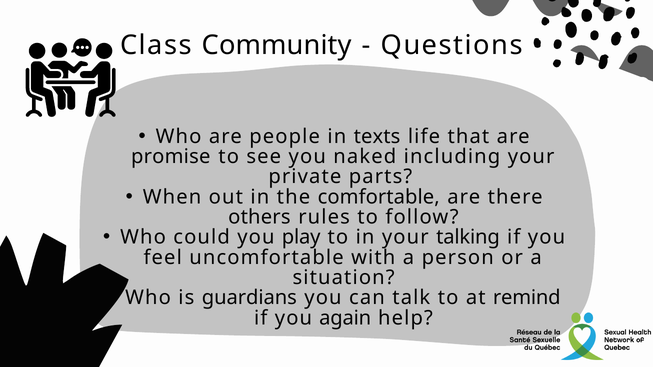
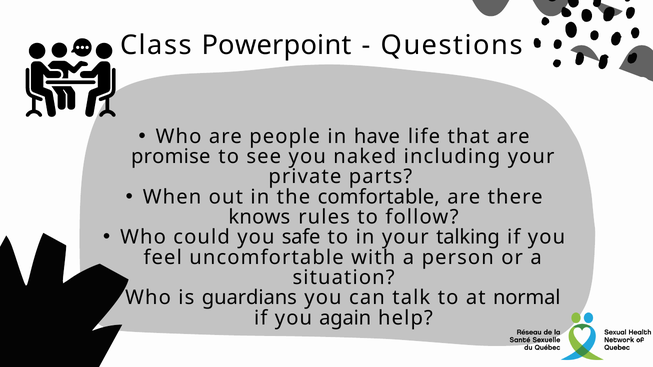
Community: Community -> Powerpoint
texts: texts -> have
others: others -> knows
play: play -> safe
remind: remind -> normal
